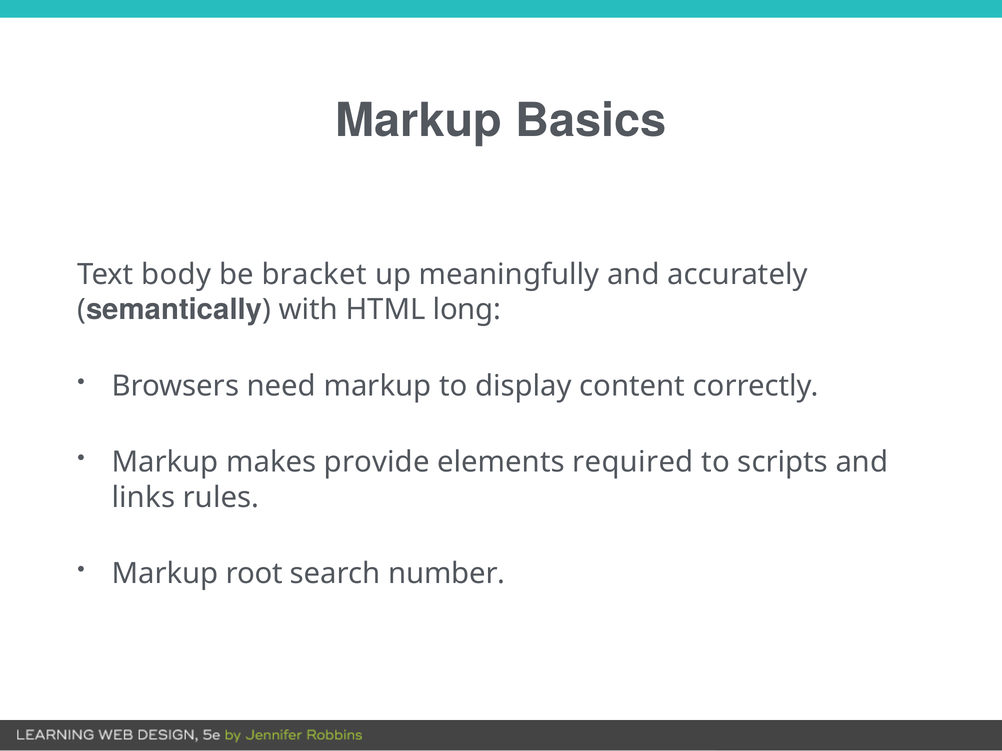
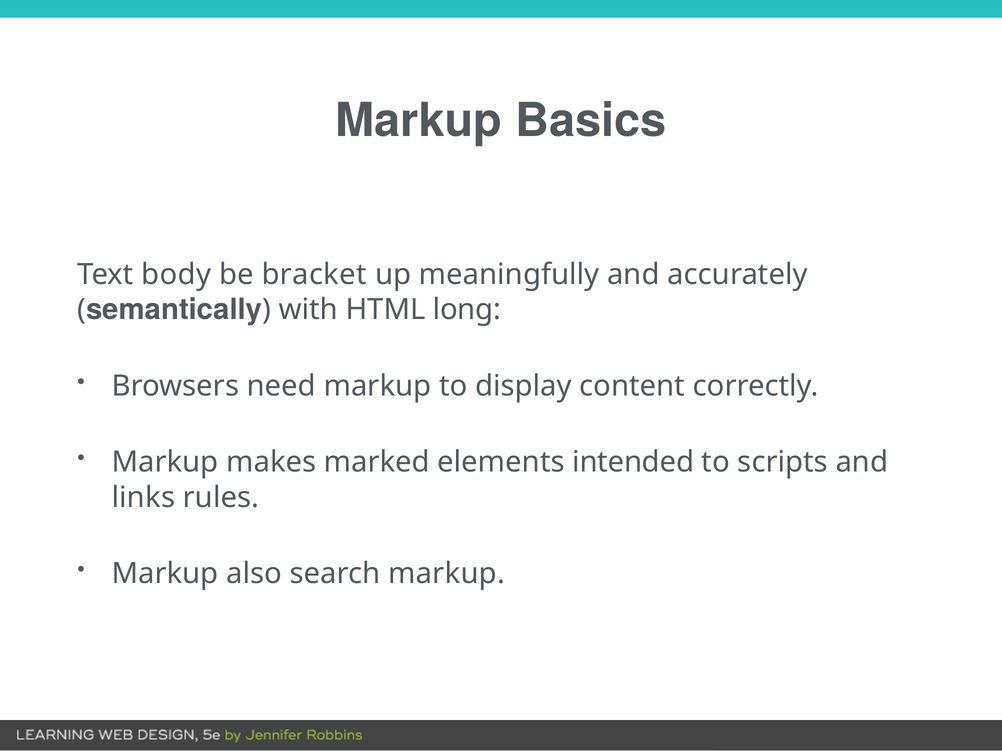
provide: provide -> marked
required: required -> intended
root: root -> also
search number: number -> markup
